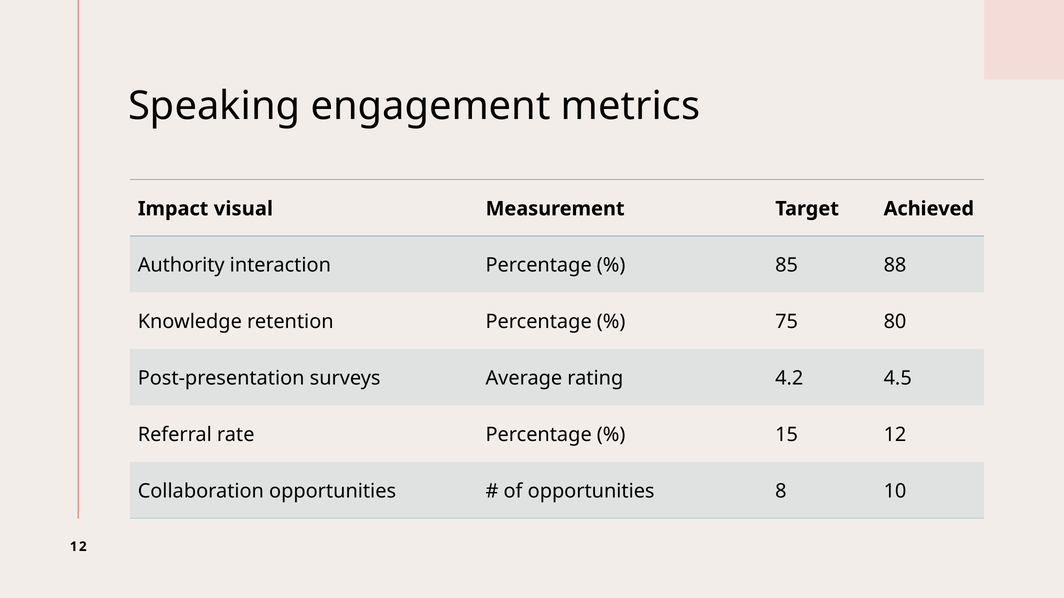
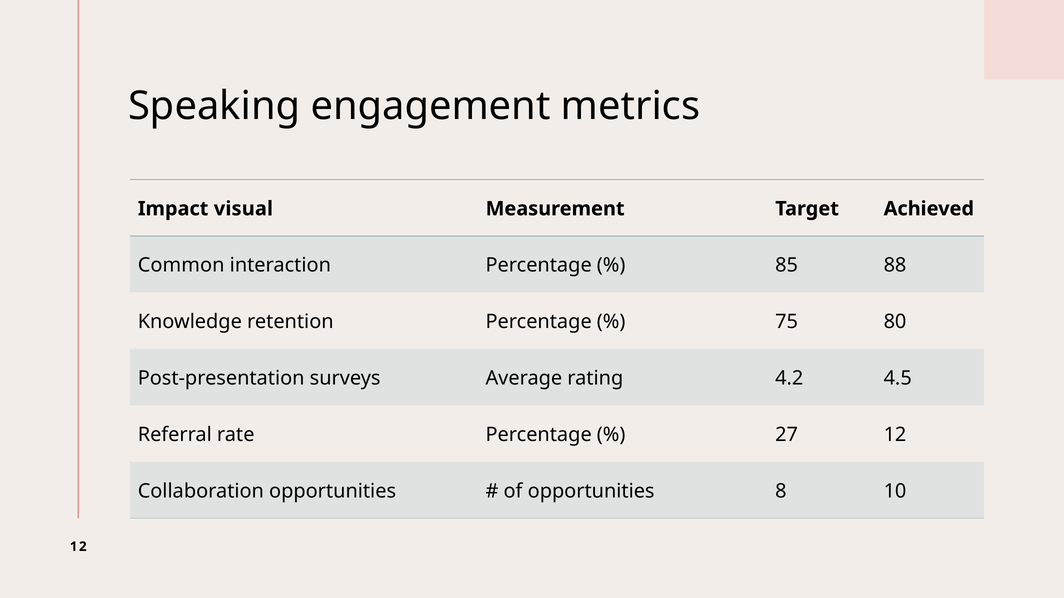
Authority: Authority -> Common
15: 15 -> 27
